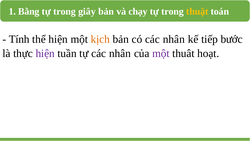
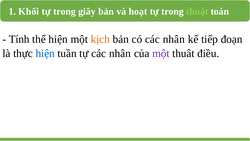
Bằng: Bằng -> Khối
chạy: chạy -> hoạt
thuật colour: yellow -> light green
bước: bước -> đoạn
hiện at (45, 53) colour: purple -> blue
hoạt: hoạt -> điều
